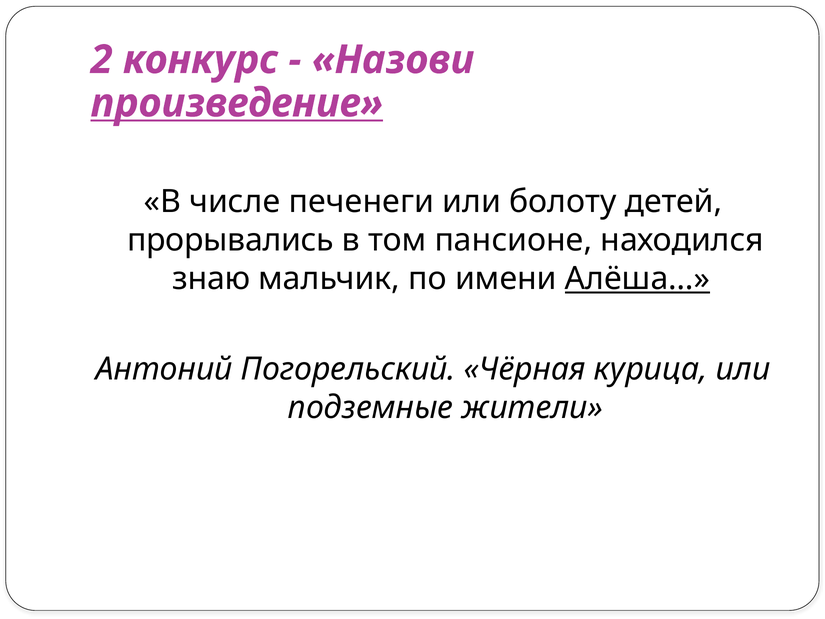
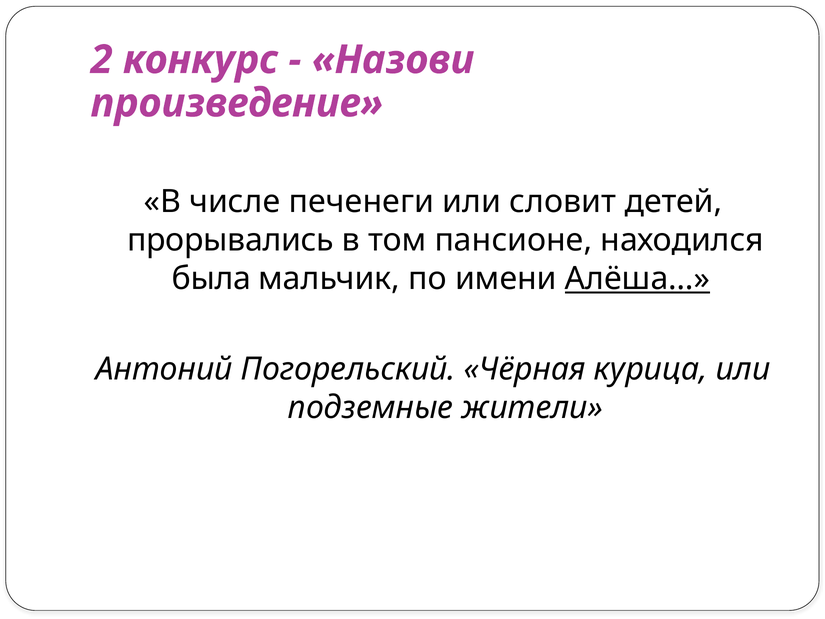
произведение underline: present -> none
болоту: болоту -> словит
знаю: знаю -> была
